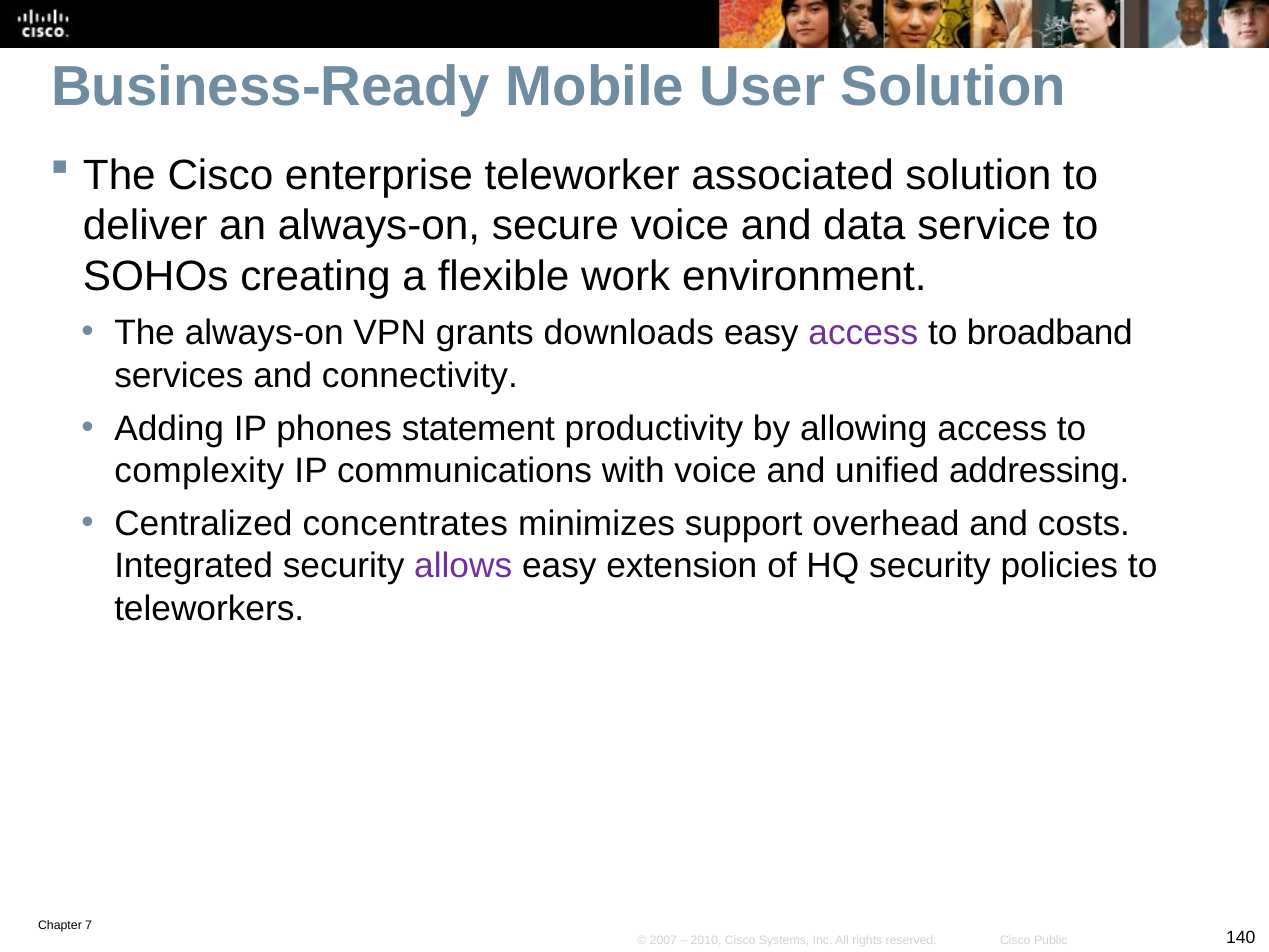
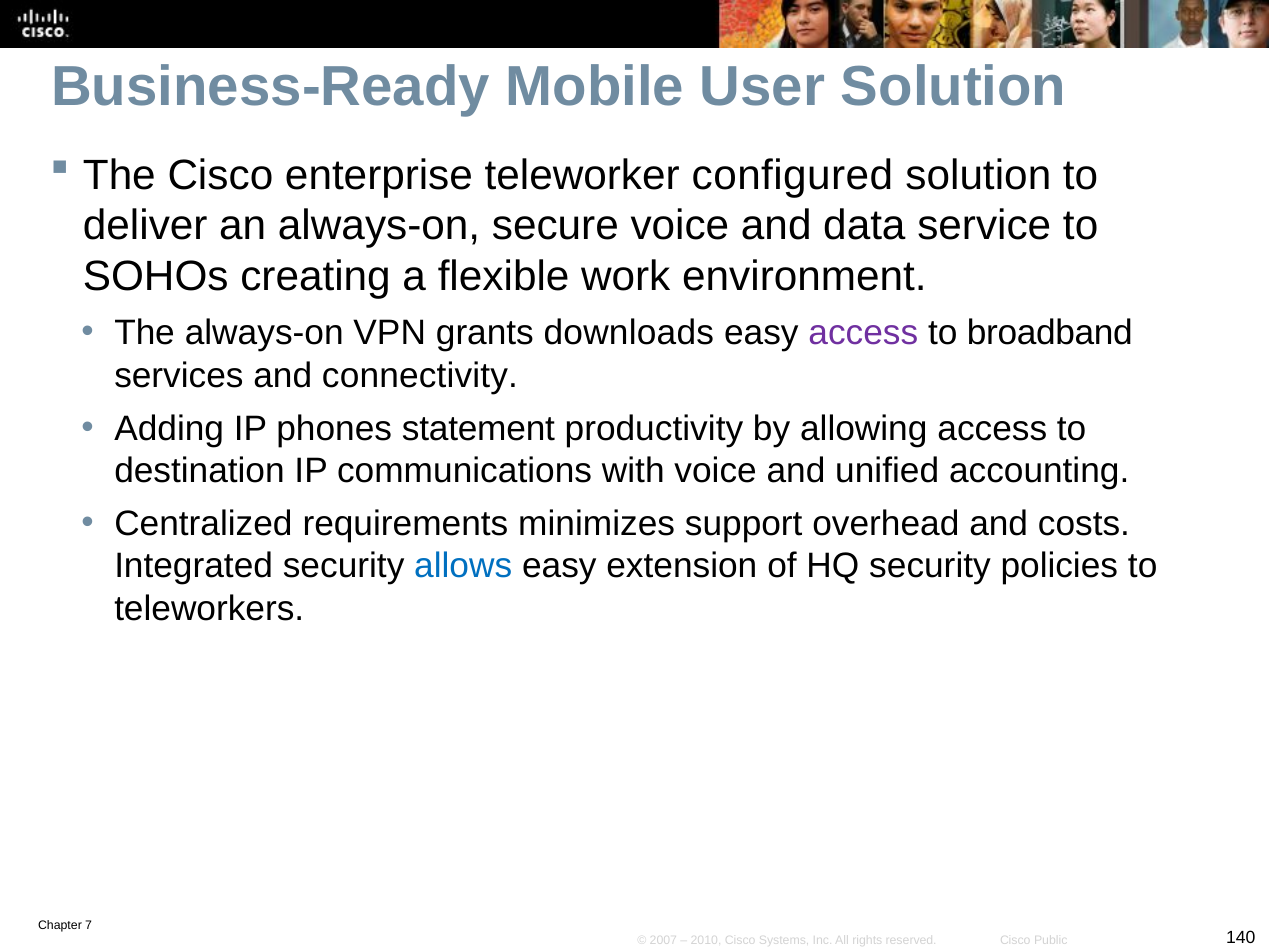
associated: associated -> configured
complexity: complexity -> destination
addressing: addressing -> accounting
concentrates: concentrates -> requirements
allows colour: purple -> blue
